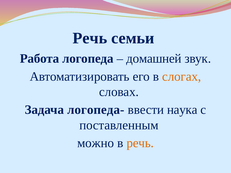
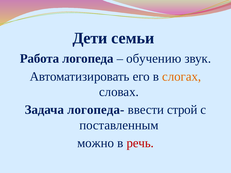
Речь at (90, 38): Речь -> Дети
домашней: домашней -> обучению
наука: наука -> строй
речь at (140, 143) colour: orange -> red
